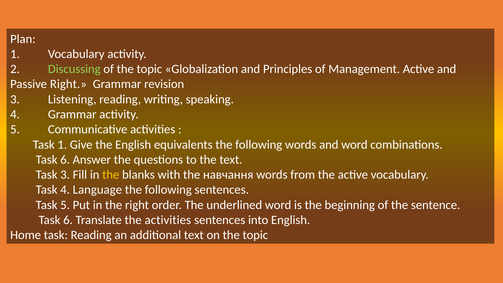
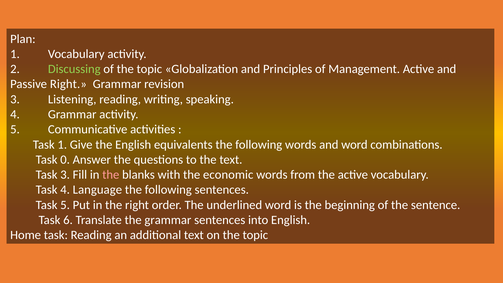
6 at (65, 160): 6 -> 0
the at (111, 175) colour: yellow -> pink
навчання: навчання -> economic
the activities: activities -> grammar
